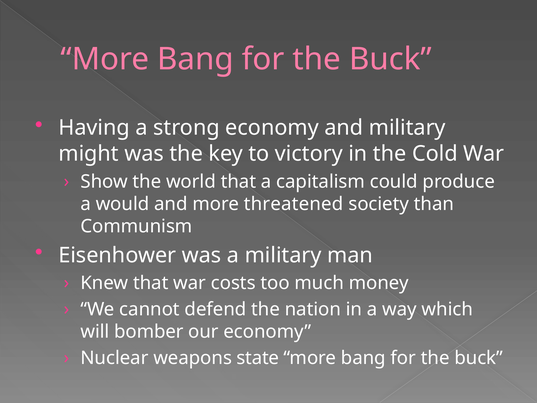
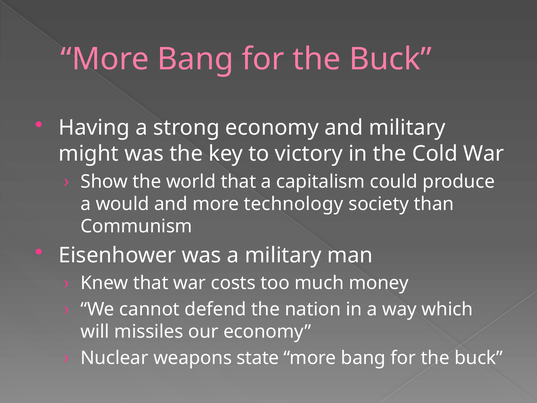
threatened: threatened -> technology
bomber: bomber -> missiles
